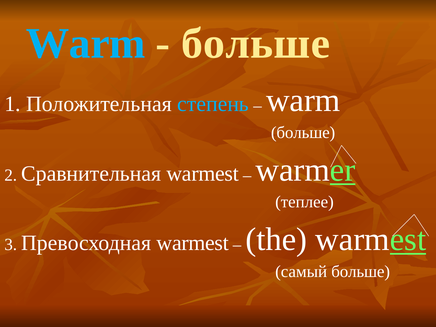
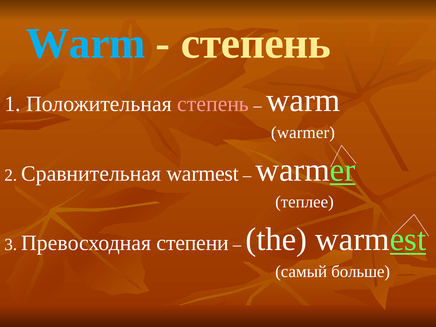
больше at (256, 44): больше -> степень
степень at (213, 104) colour: light blue -> pink
больше at (303, 132): больше -> warmer
Превосходная warmest: warmest -> степени
